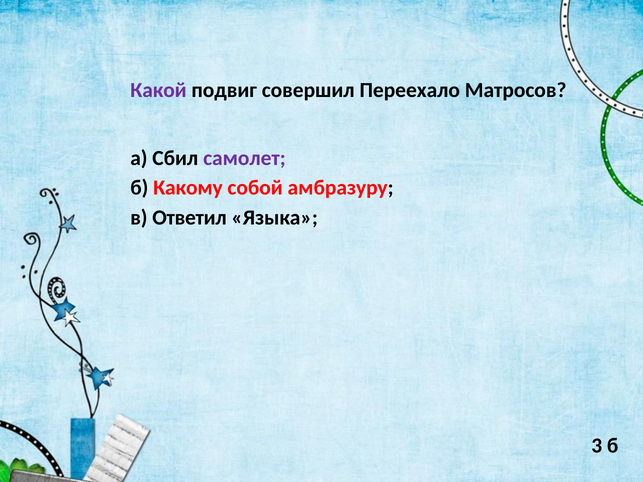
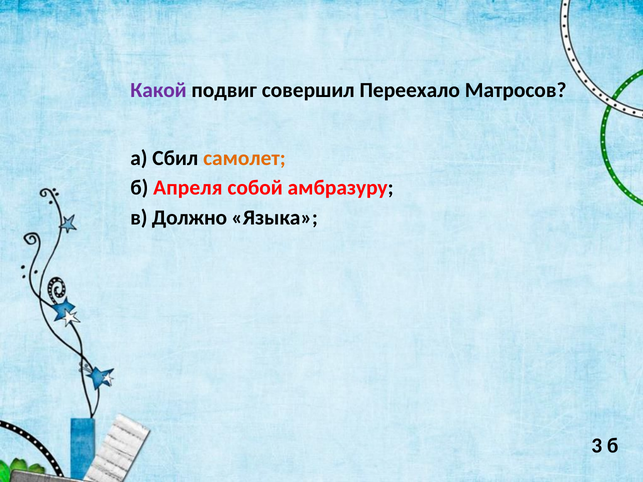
самолет colour: purple -> orange
Какому: Какому -> Апреля
Ответил: Ответил -> Должно
